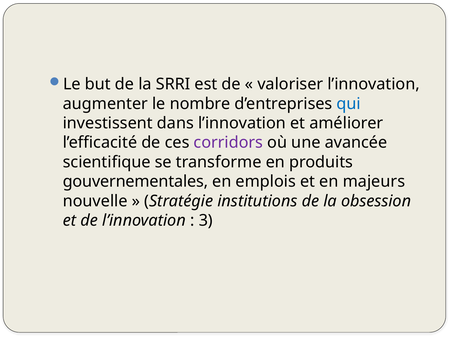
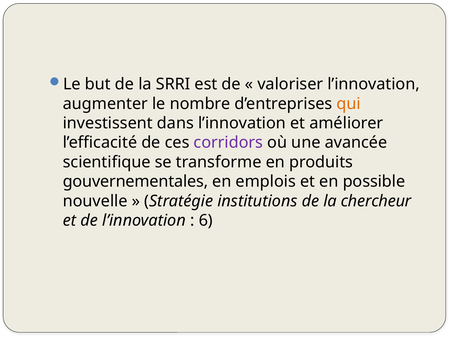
qui colour: blue -> orange
majeurs: majeurs -> possible
obsession: obsession -> chercheur
3: 3 -> 6
